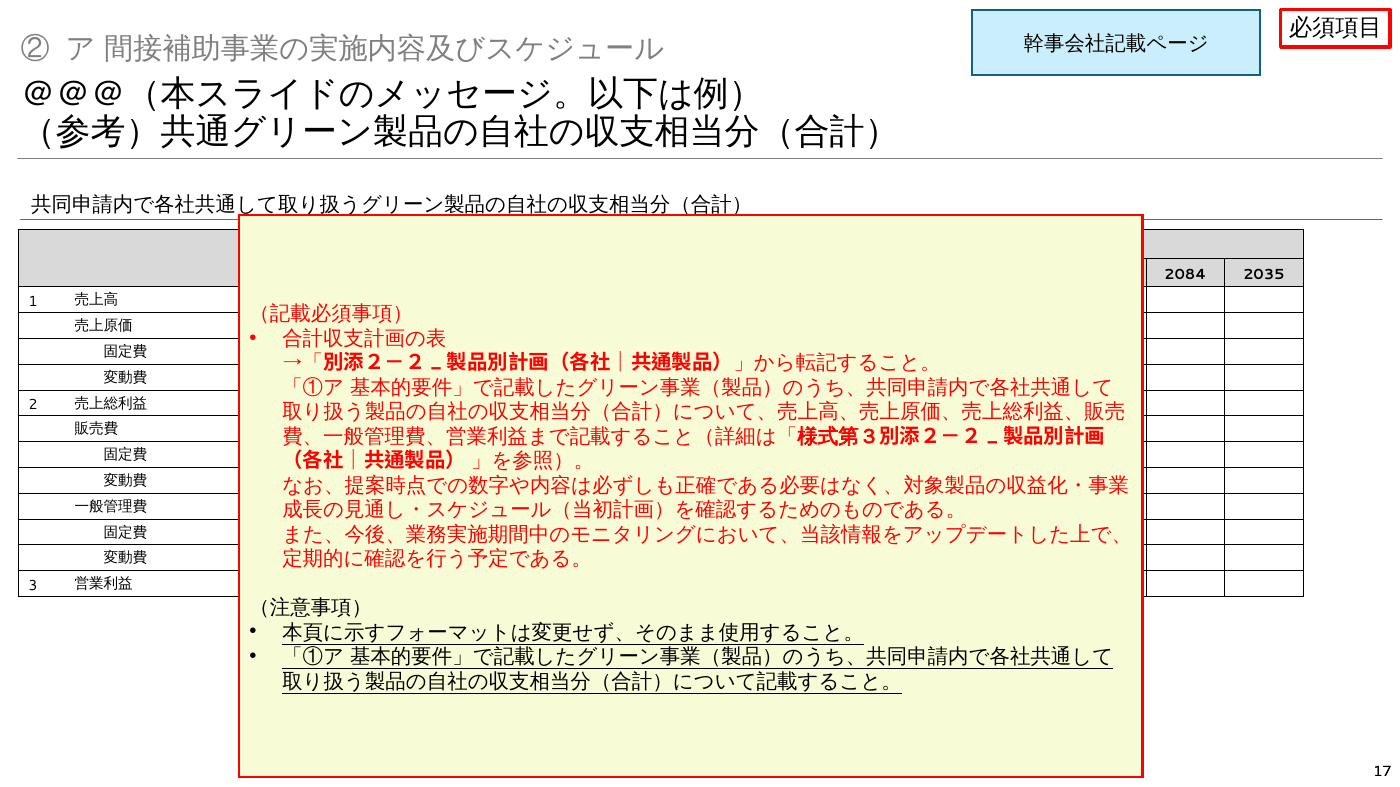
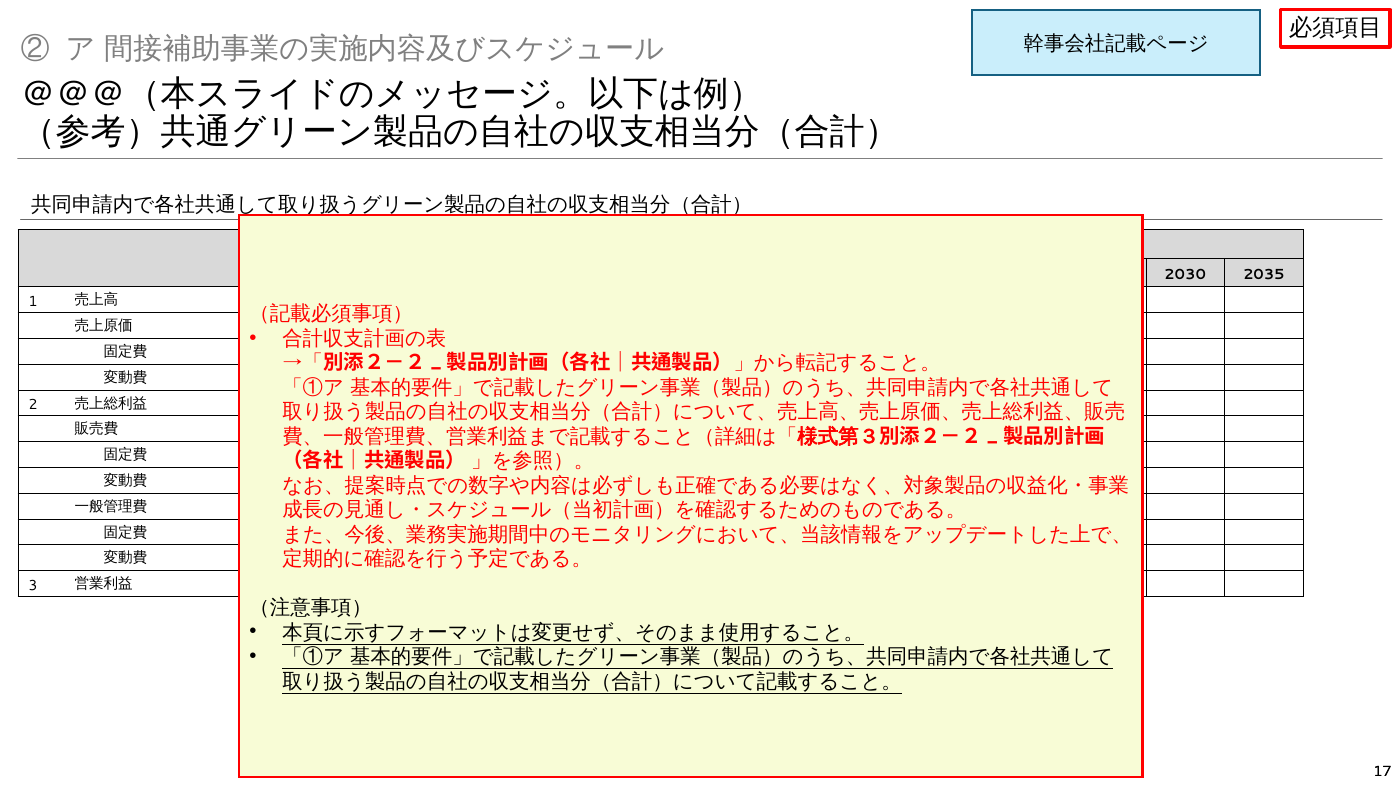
2084 at (1185, 275): 2084 -> 2030
